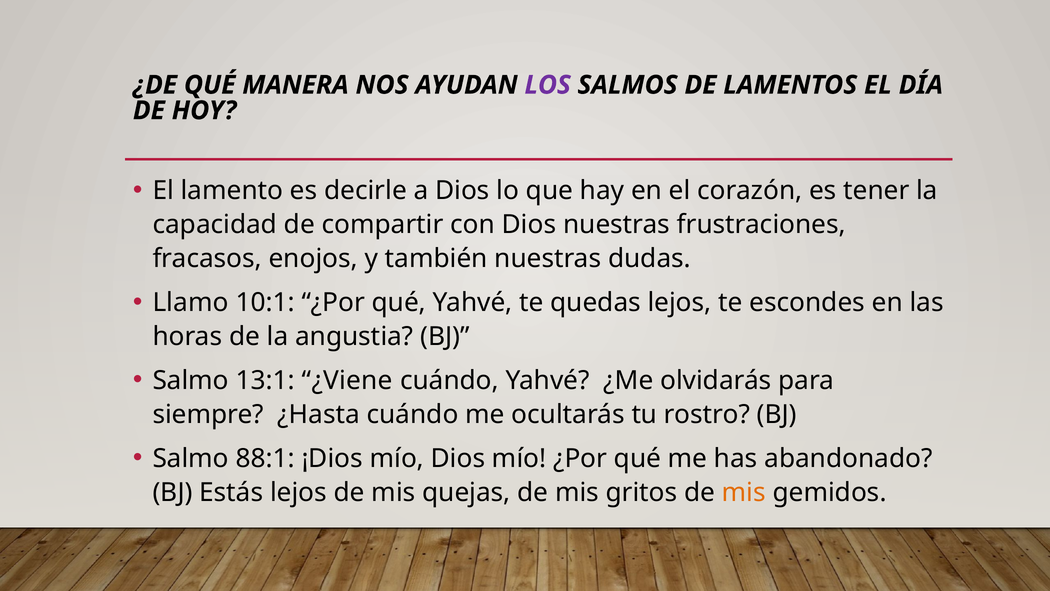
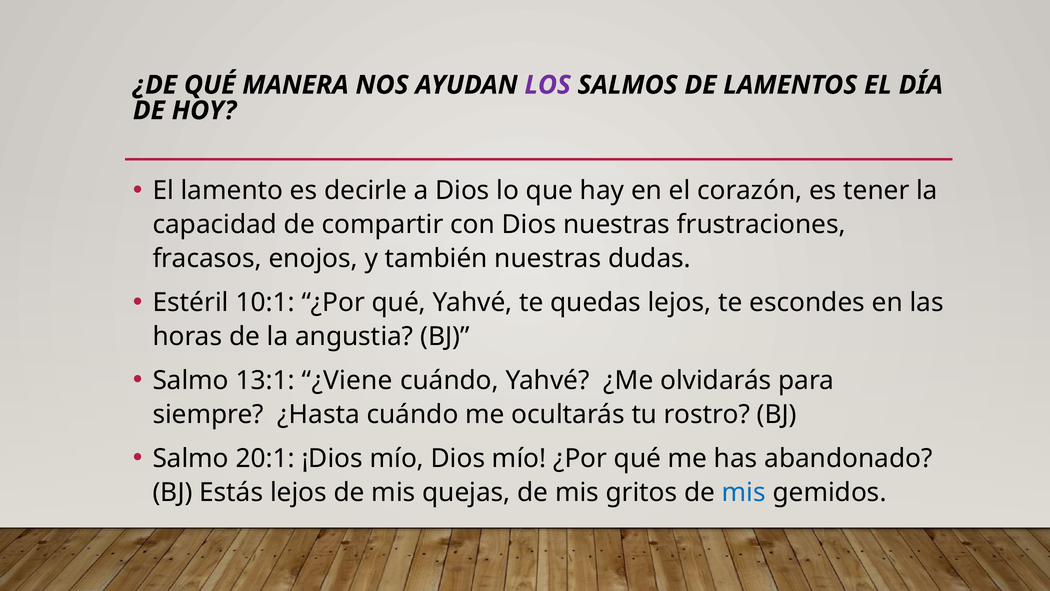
Llamo: Llamo -> Estéril
88:1: 88:1 -> 20:1
mis at (744, 492) colour: orange -> blue
